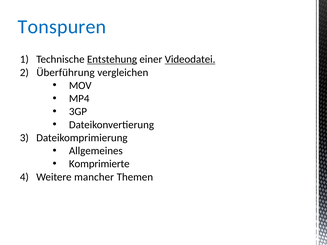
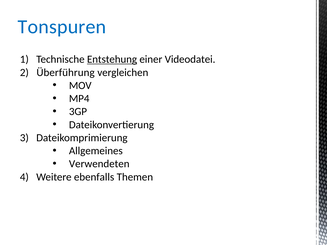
Videodatei underline: present -> none
Komprimierte: Komprimierte -> Verwendeten
mancher: mancher -> ebenfalls
